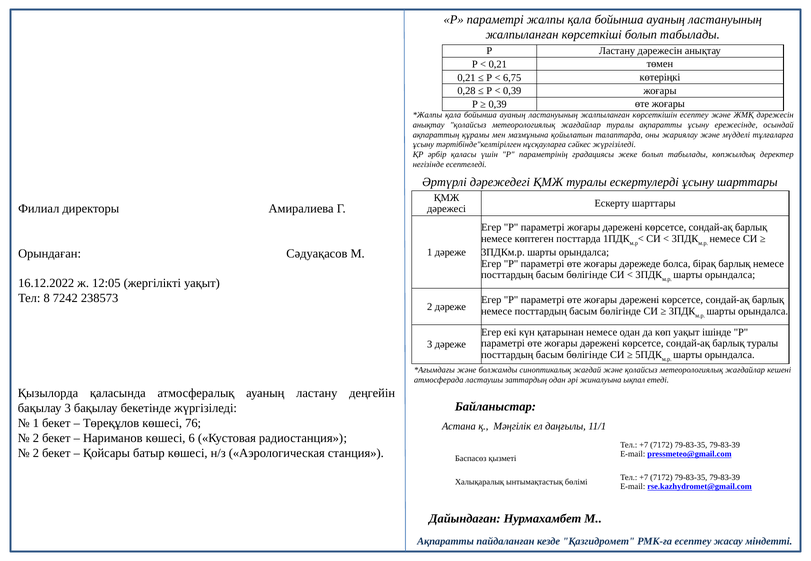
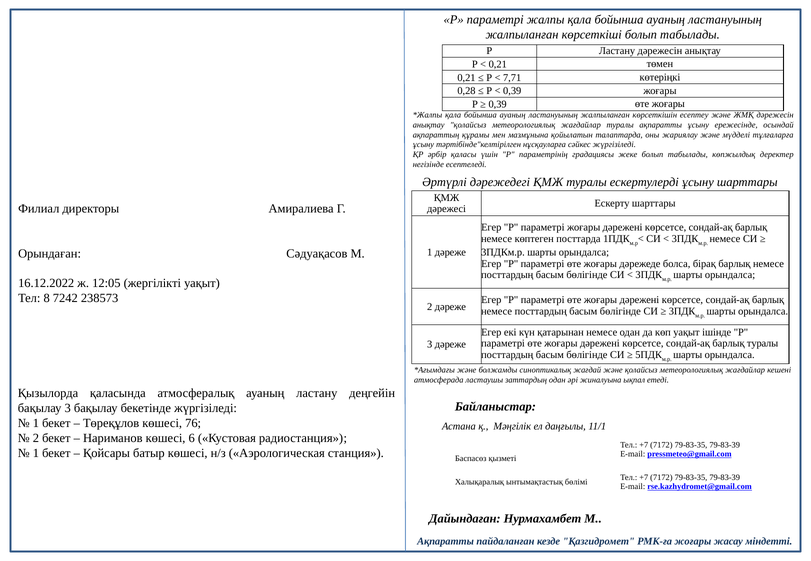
6,75: 6,75 -> 7,71
2 at (36, 453): 2 -> 1
РМК-ға есептеу: есептеу -> жоғары
